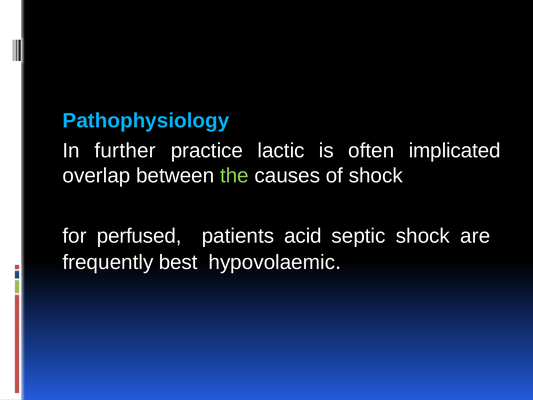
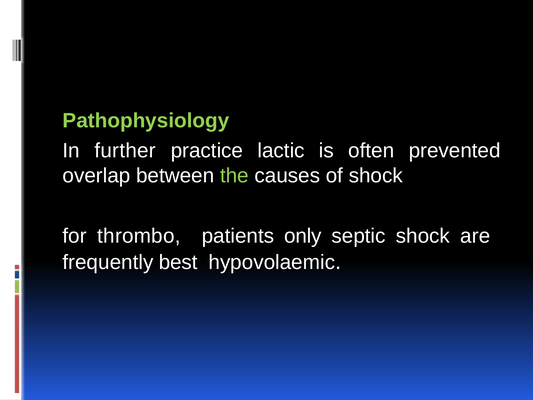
Pathophysiology colour: light blue -> light green
implicated: implicated -> prevented
perfused: perfused -> thrombo
acid: acid -> only
